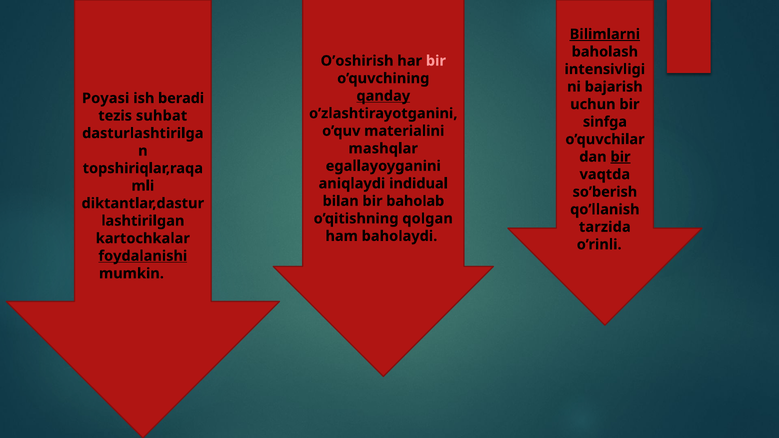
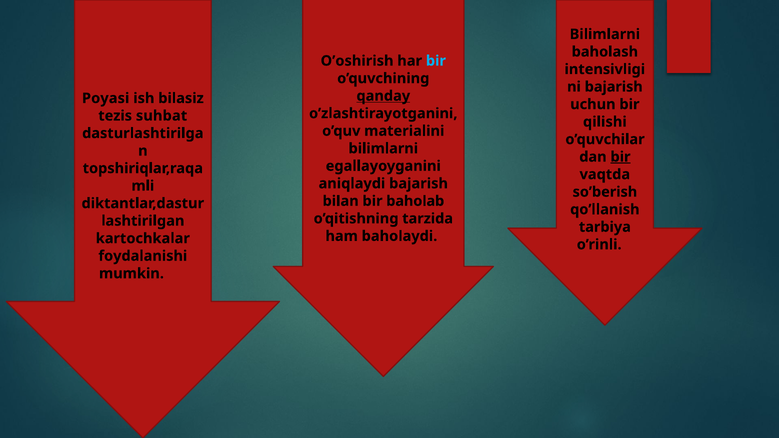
Bilimlarni at (605, 34) underline: present -> none
bir at (436, 61) colour: pink -> light blue
beradi: beradi -> bilasiz
sinfga: sinfga -> qilishi
mashqlar at (383, 149): mashqlar -> bilimlarni
aniqlaydi indidual: indidual -> bajarish
qolgan: qolgan -> tarzida
tarzida: tarzida -> tarbiya
foydalanishi underline: present -> none
